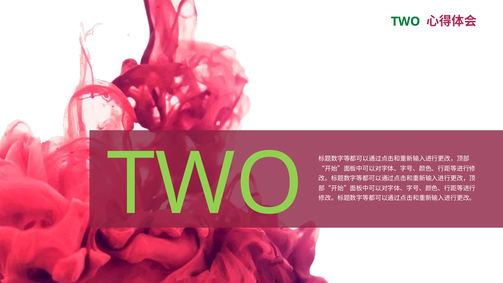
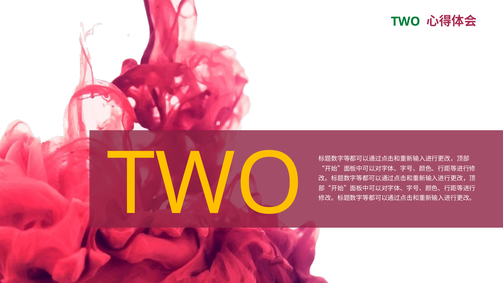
TWO at (205, 184) colour: light green -> yellow
